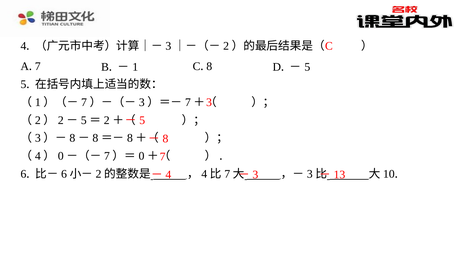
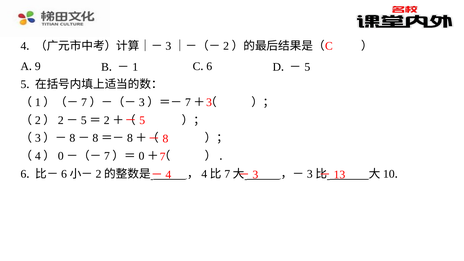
7 at (38, 66): 7 -> 9
8 at (209, 66): 8 -> 6
